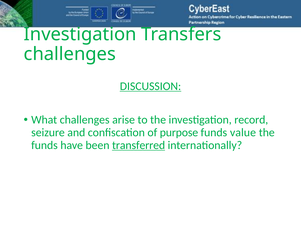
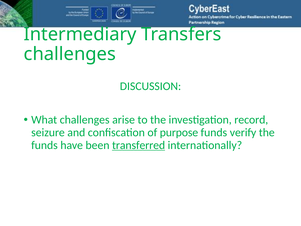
Investigation at (80, 34): Investigation -> Intermediary
DISCUSSION underline: present -> none
value: value -> verify
